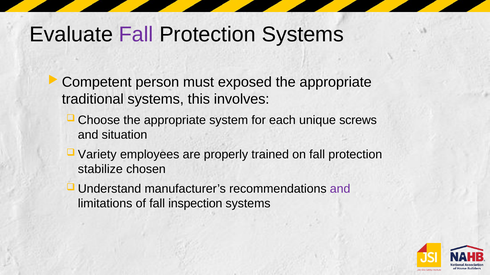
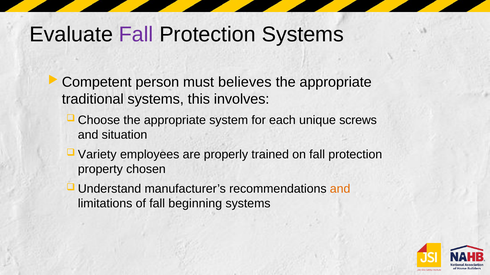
exposed: exposed -> believes
stabilize: stabilize -> property
and at (340, 189) colour: purple -> orange
inspection: inspection -> beginning
